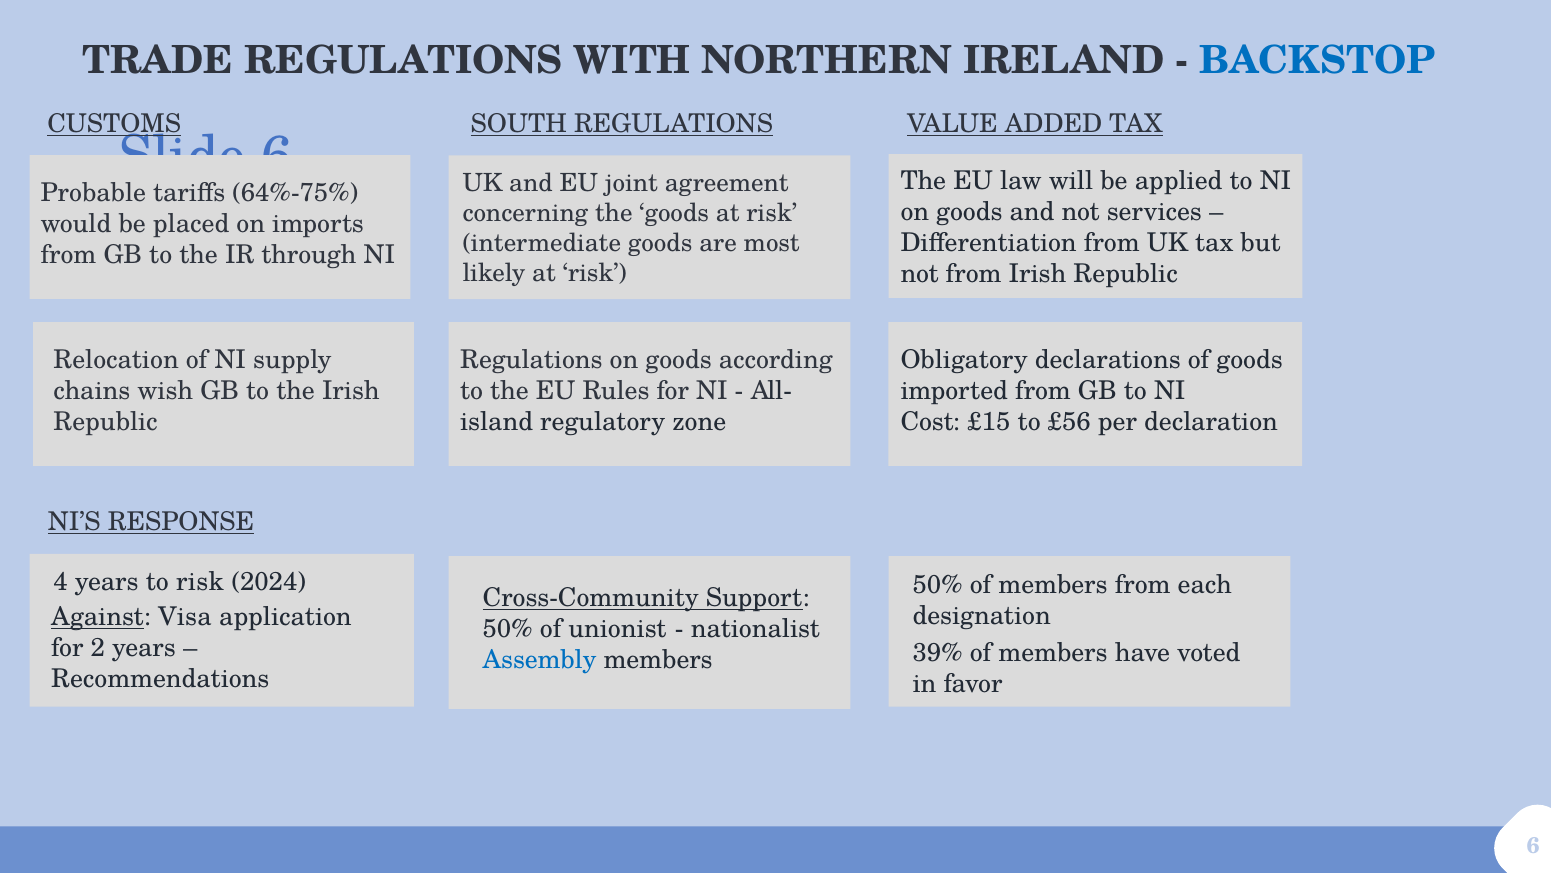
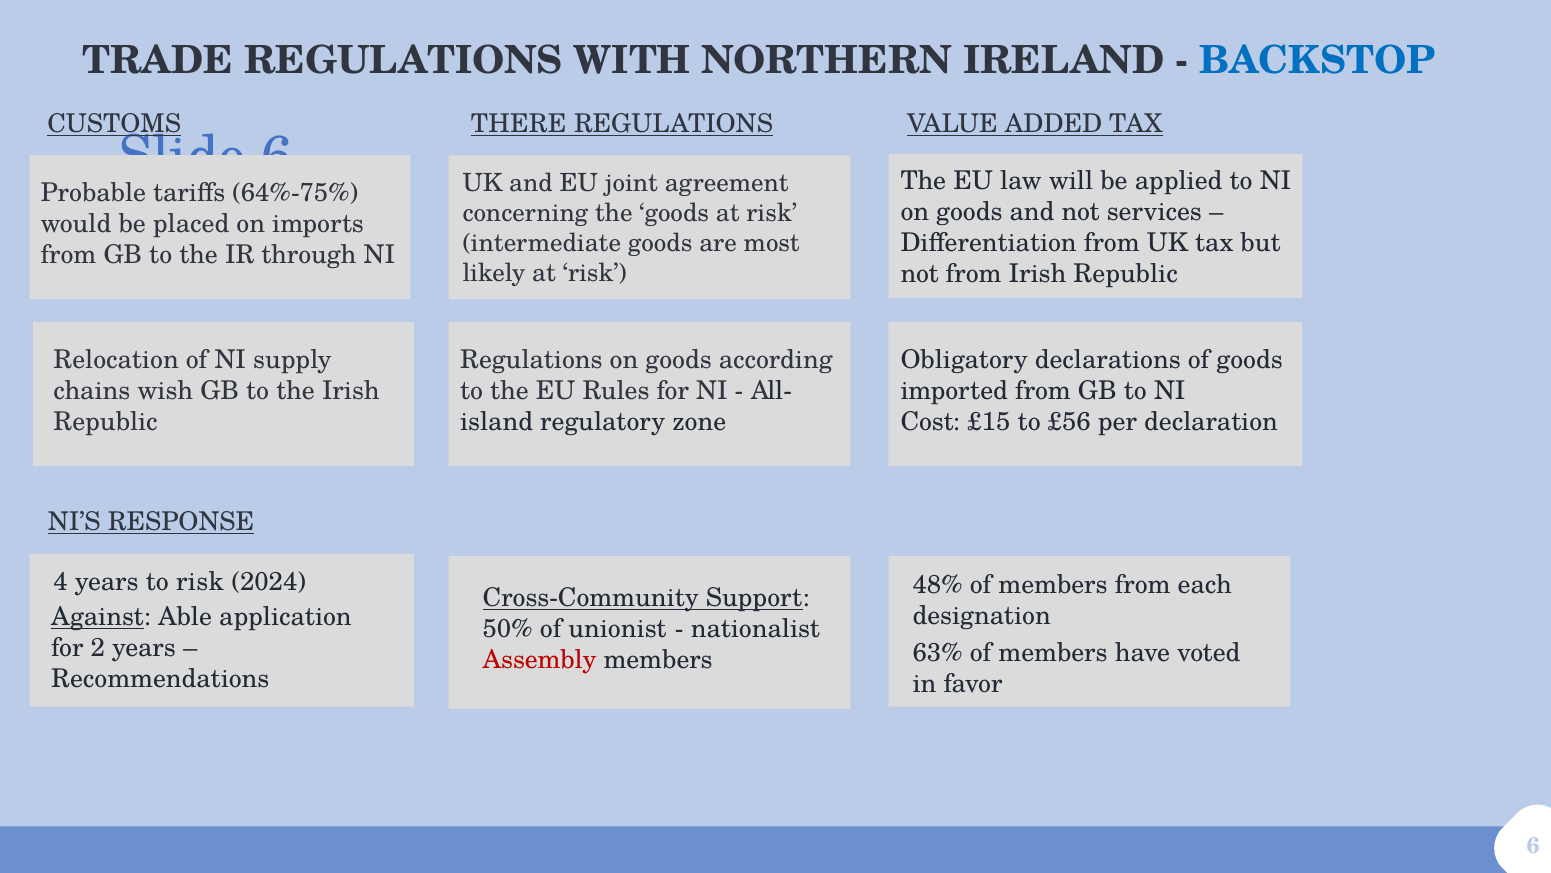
SOUTH: SOUTH -> THERE
50% at (938, 584): 50% -> 48%
Visa: Visa -> Able
39%: 39% -> 63%
Assembly colour: blue -> red
